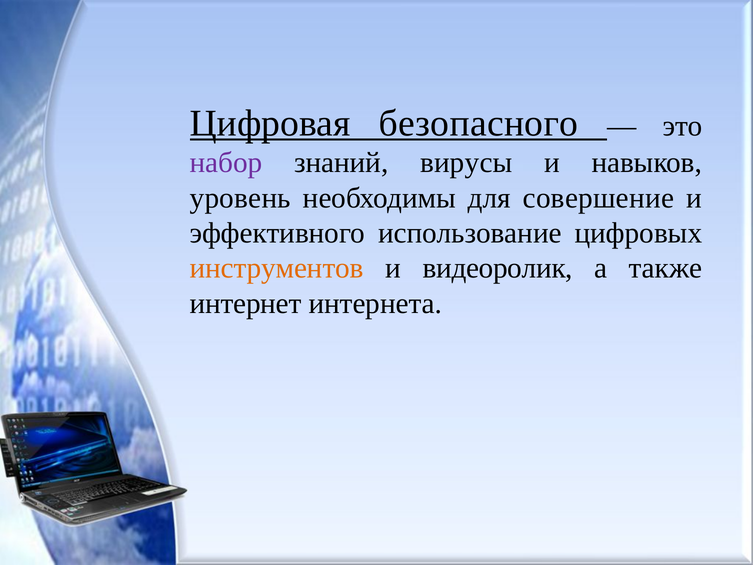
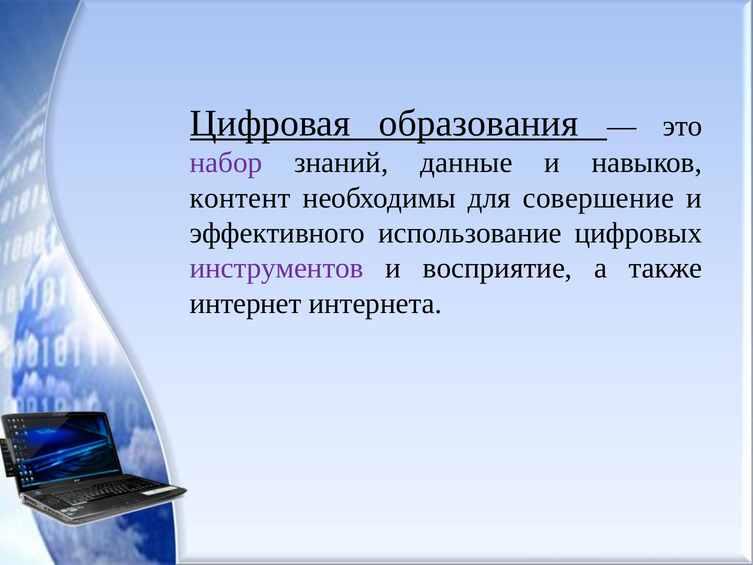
безопасного: безопасного -> образования
вирусы: вирусы -> данные
уровень: уровень -> контент
инструментов colour: orange -> purple
видеоролик: видеоролик -> восприятие
